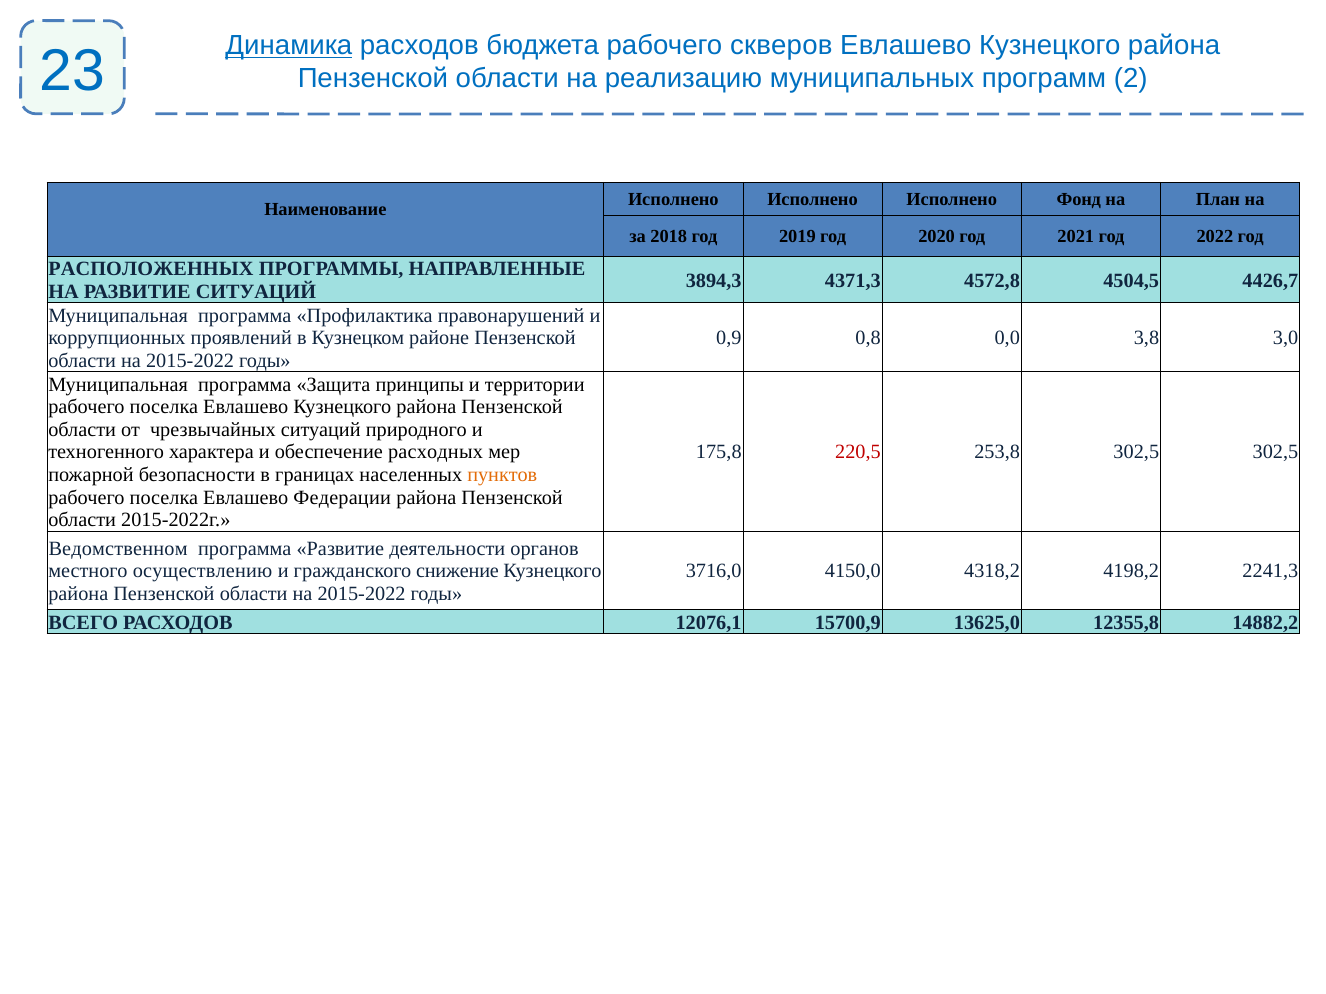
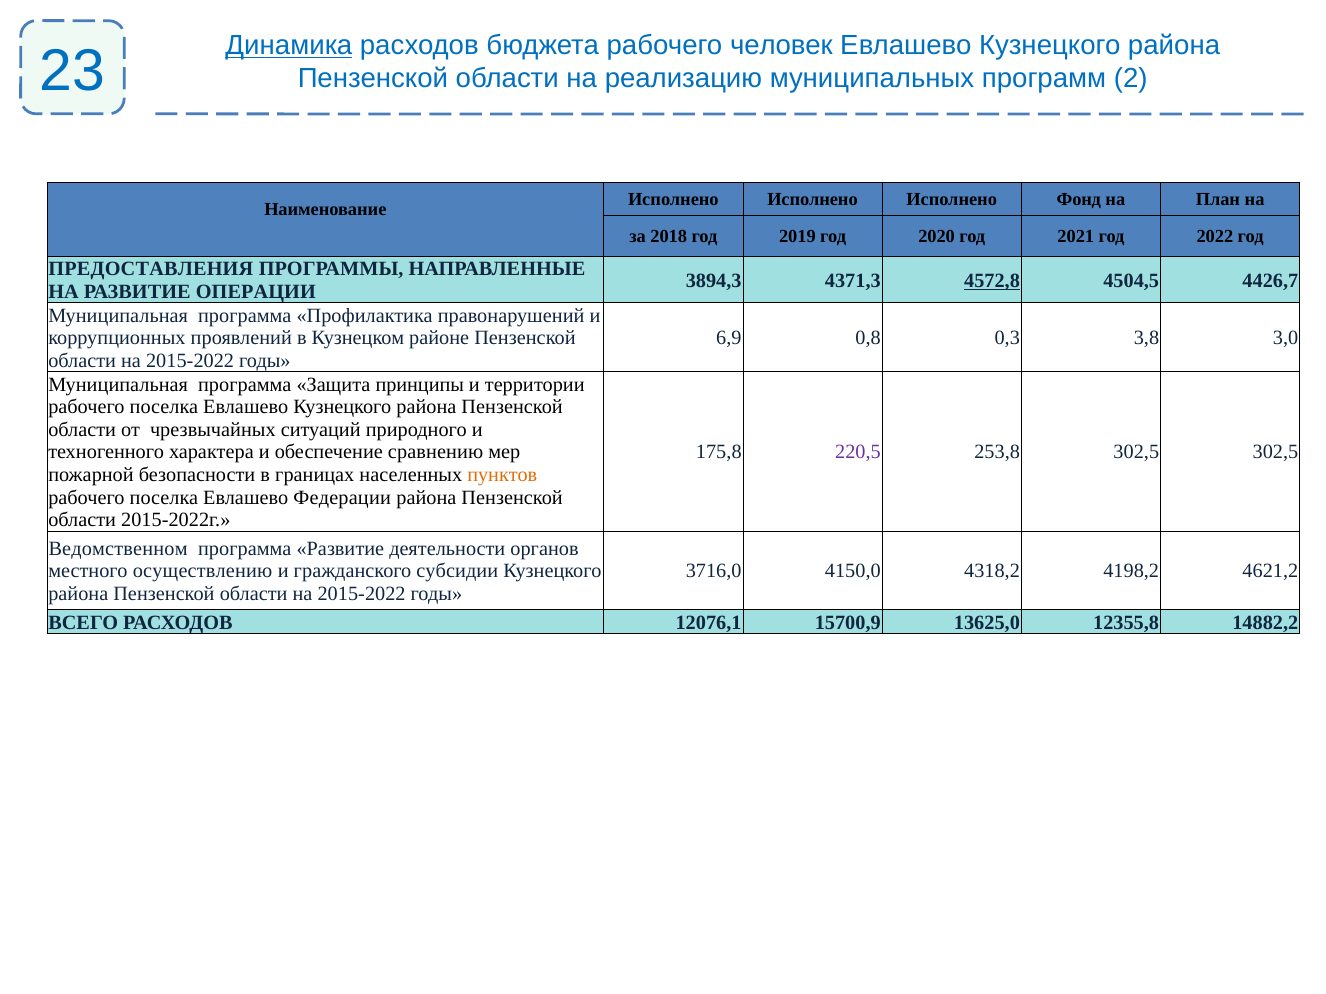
скверов: скверов -> человек
РАСПОЛОЖЕННЫХ: РАСПОЛОЖЕННЫХ -> ПРЕДОСТАВЛЕНИЯ
4572,8 underline: none -> present
РАЗВИТИЕ СИТУАЦИЙ: СИТУАЦИЙ -> ОПЕРАЦИИ
0,9: 0,9 -> 6,9
0,0: 0,0 -> 0,3
расходных: расходных -> сравнению
220,5 colour: red -> purple
снижение: снижение -> субсидии
2241,3: 2241,3 -> 4621,2
